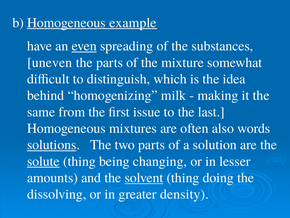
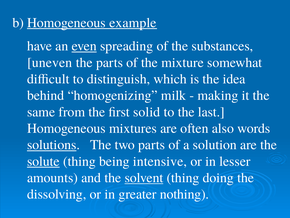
issue: issue -> solid
changing: changing -> intensive
density: density -> nothing
